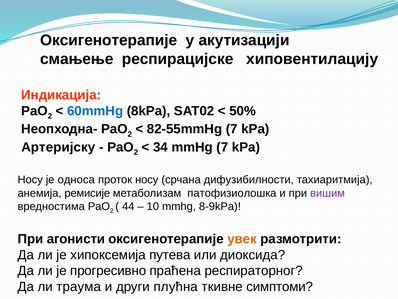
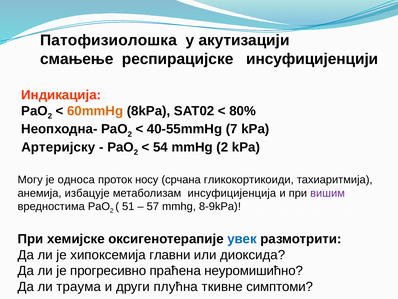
Оксигенотерапије at (109, 40): Оксигенотерапије -> Патофизиолошка
хиповентилацију: хиповентилацију -> инсуфицијенцији
60mmHg colour: blue -> orange
50%: 50% -> 80%
82-55mmHg: 82-55mmHg -> 40-55mmHg
34: 34 -> 54
mmHg 7: 7 -> 2
Носу at (30, 180): Носу -> Могу
дифузибилности: дифузибилности -> гликокортикоиди
ремисије: ремисије -> избацује
патофизиолошка: патофизиолошка -> инсуфицијенција
44: 44 -> 51
10: 10 -> 57
агонисти: агонисти -> хемијске
увек colour: orange -> blue
путева: путева -> главни
респираторног: респираторног -> неуромишићно
